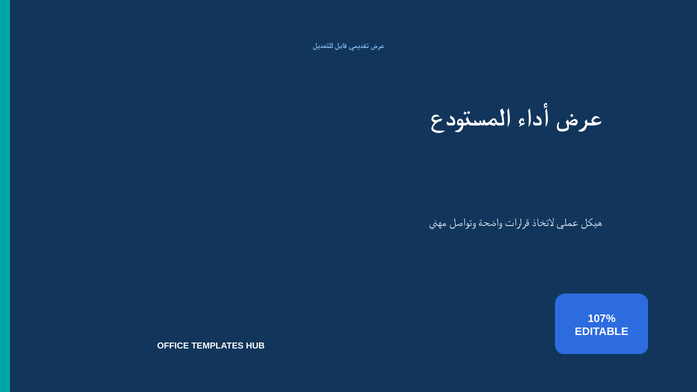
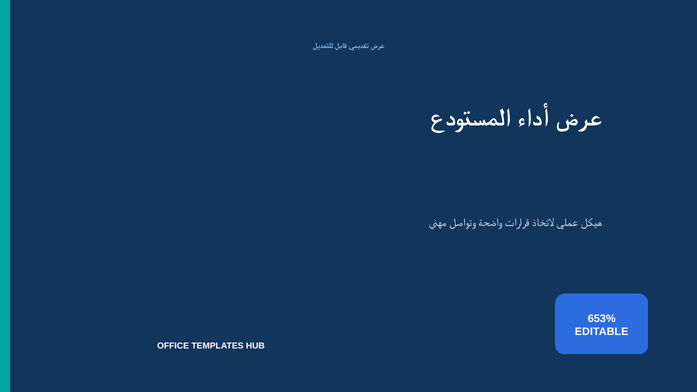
107%: 107% -> 653%
